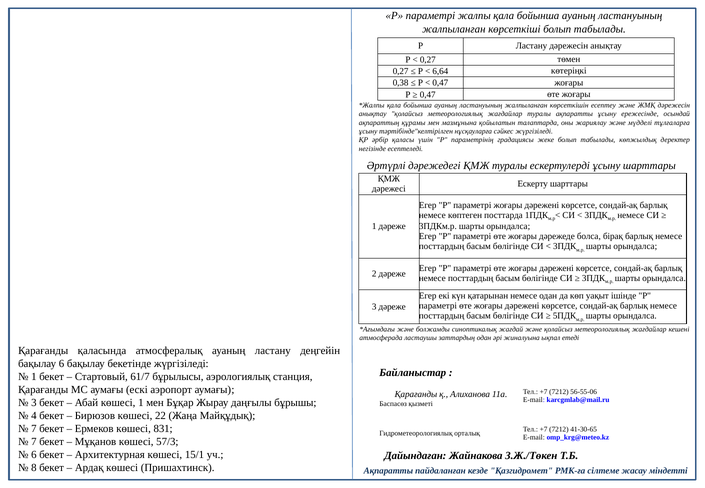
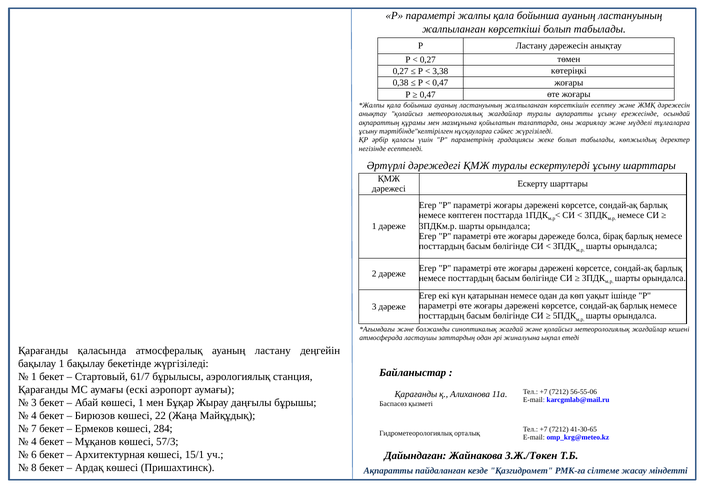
6,64: 6,64 -> 3,38
бақылау 6: 6 -> 1
831: 831 -> 284
7 at (34, 442): 7 -> 4
